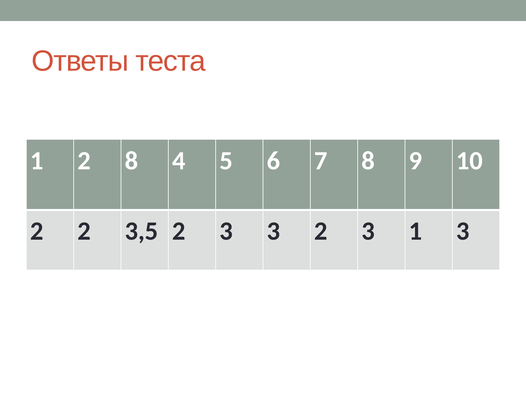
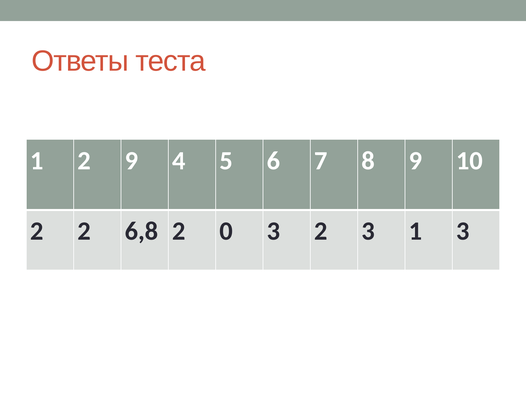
2 8: 8 -> 9
3,5: 3,5 -> 6,8
3 at (226, 231): 3 -> 0
